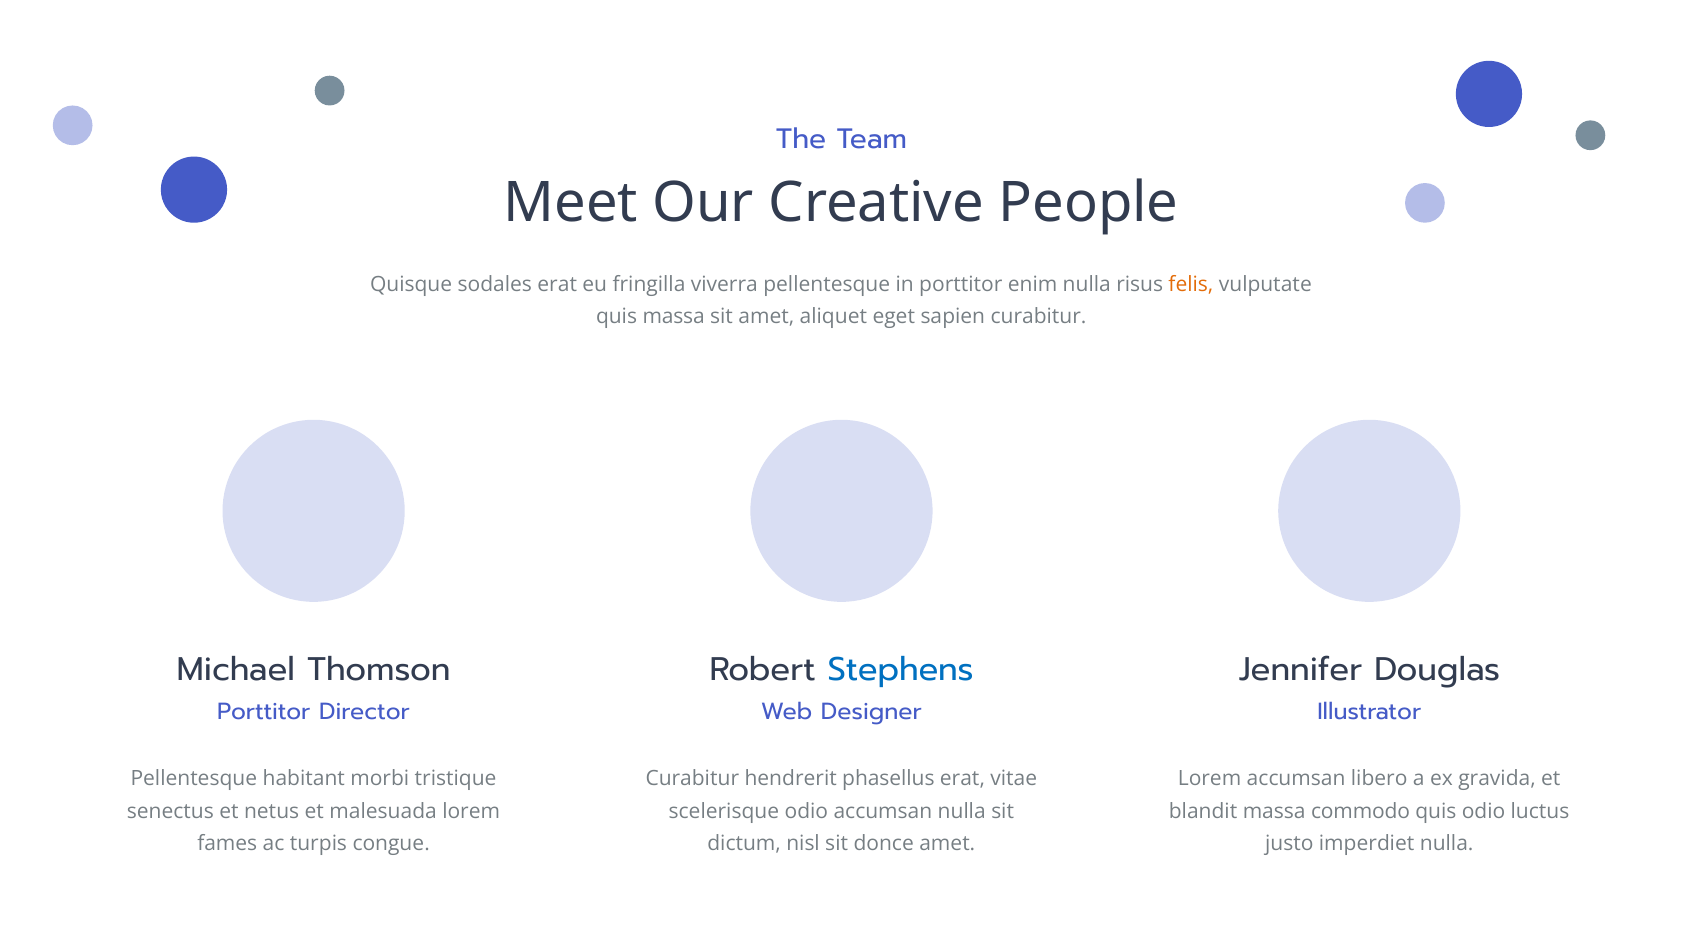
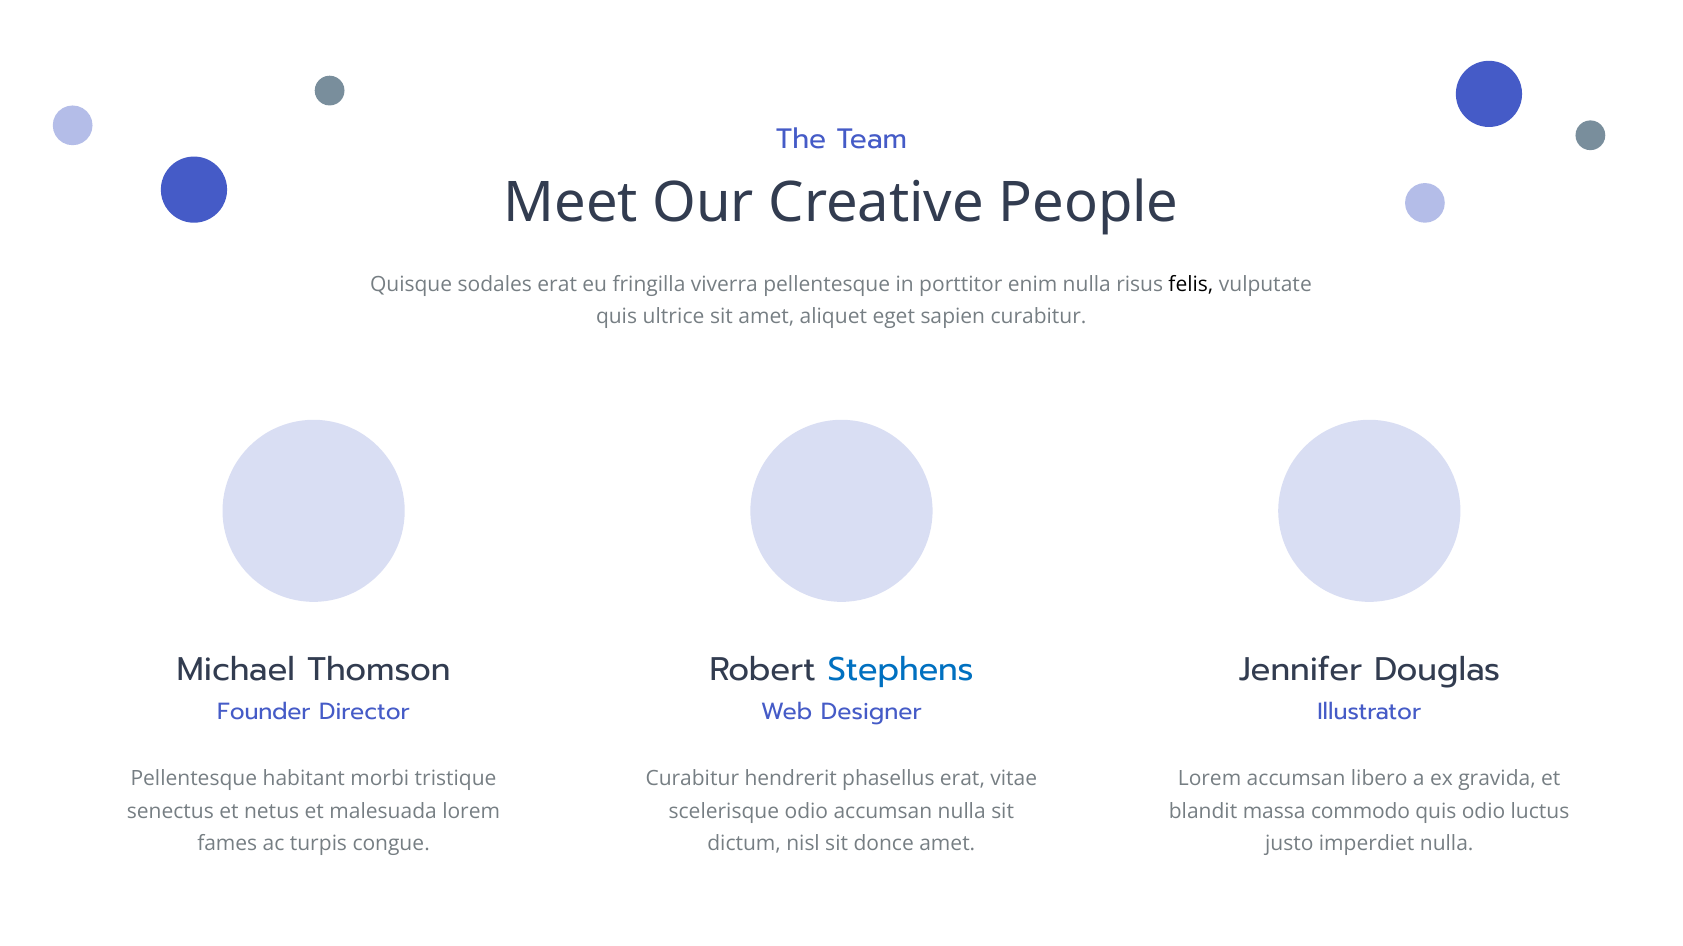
felis colour: orange -> black
quis massa: massa -> ultrice
Porttitor at (264, 712): Porttitor -> Founder
